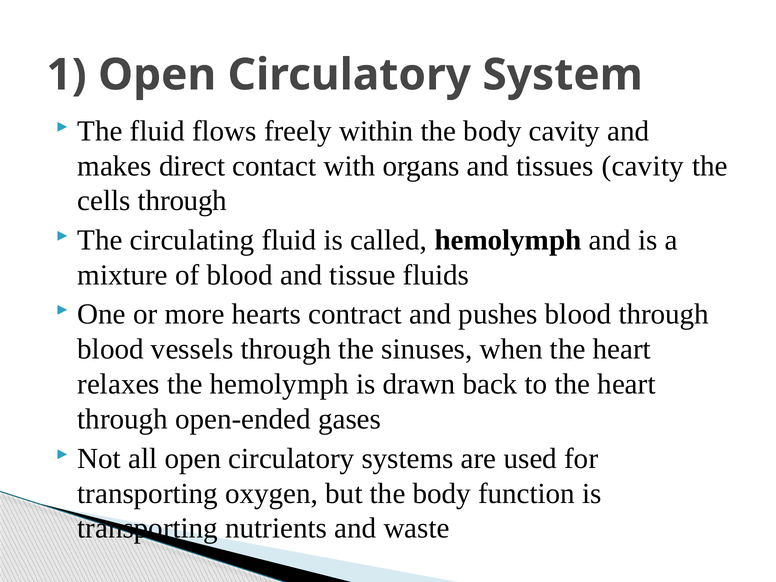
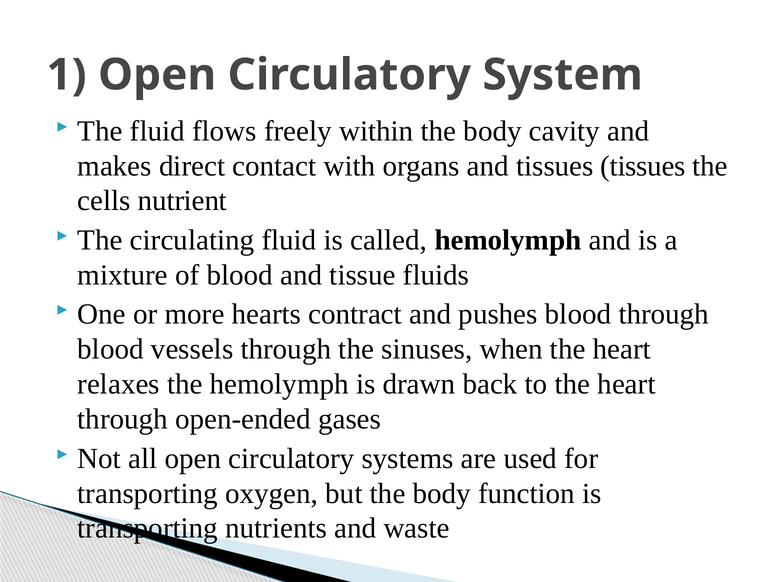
tissues cavity: cavity -> tissues
cells through: through -> nutrient
